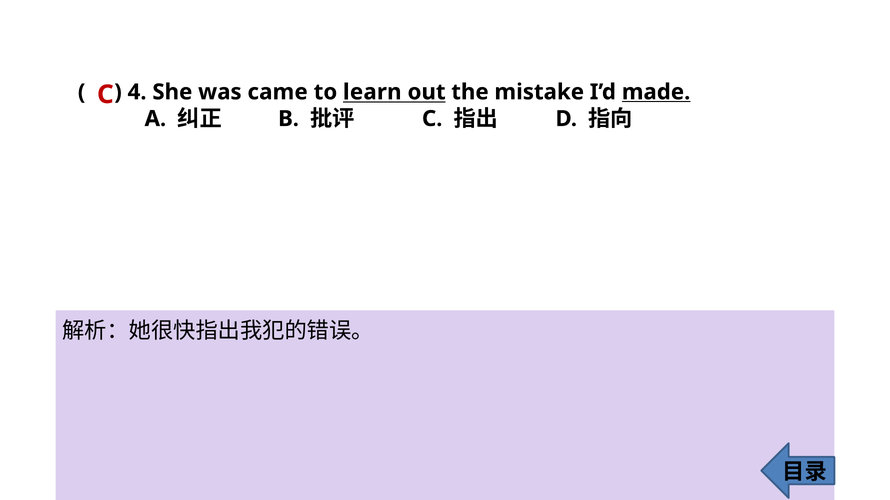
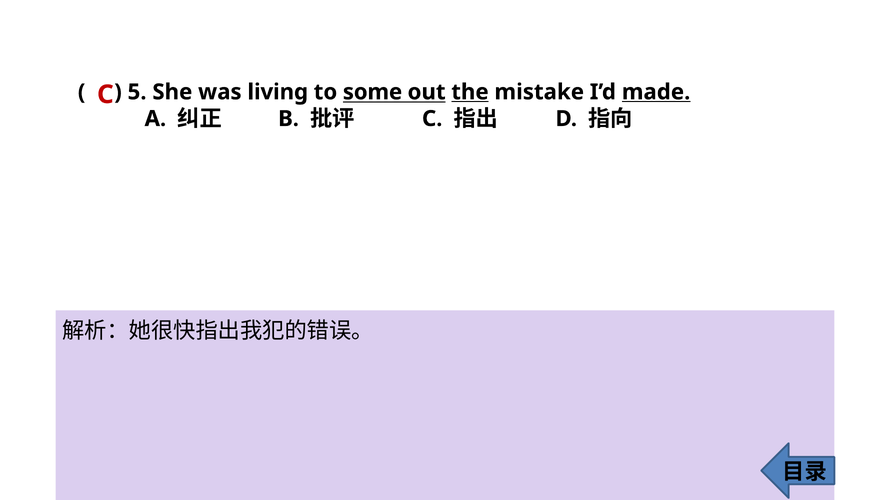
4: 4 -> 5
came: came -> living
learn: learn -> some
the underline: none -> present
